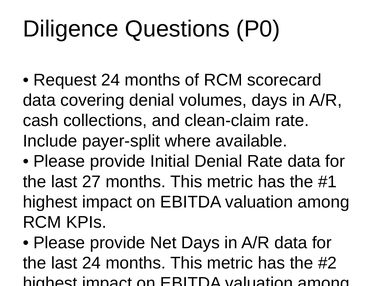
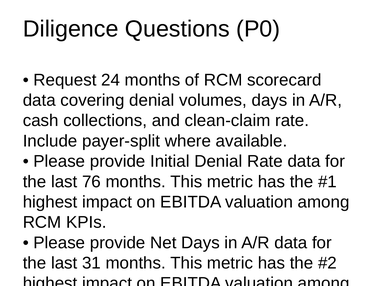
27: 27 -> 76
last 24: 24 -> 31
